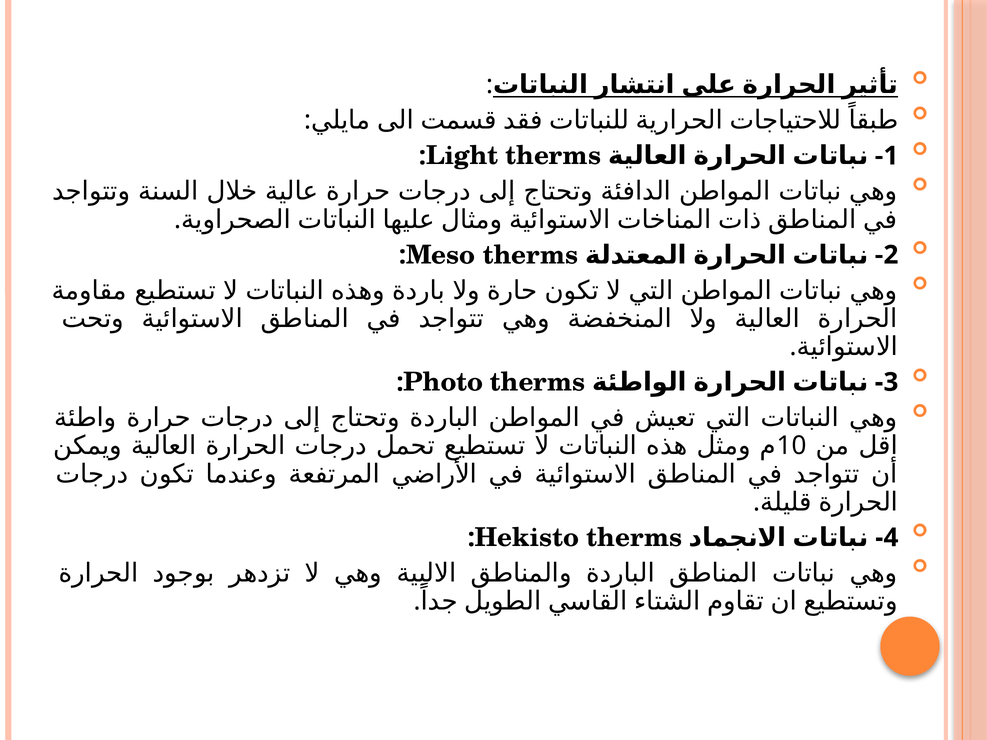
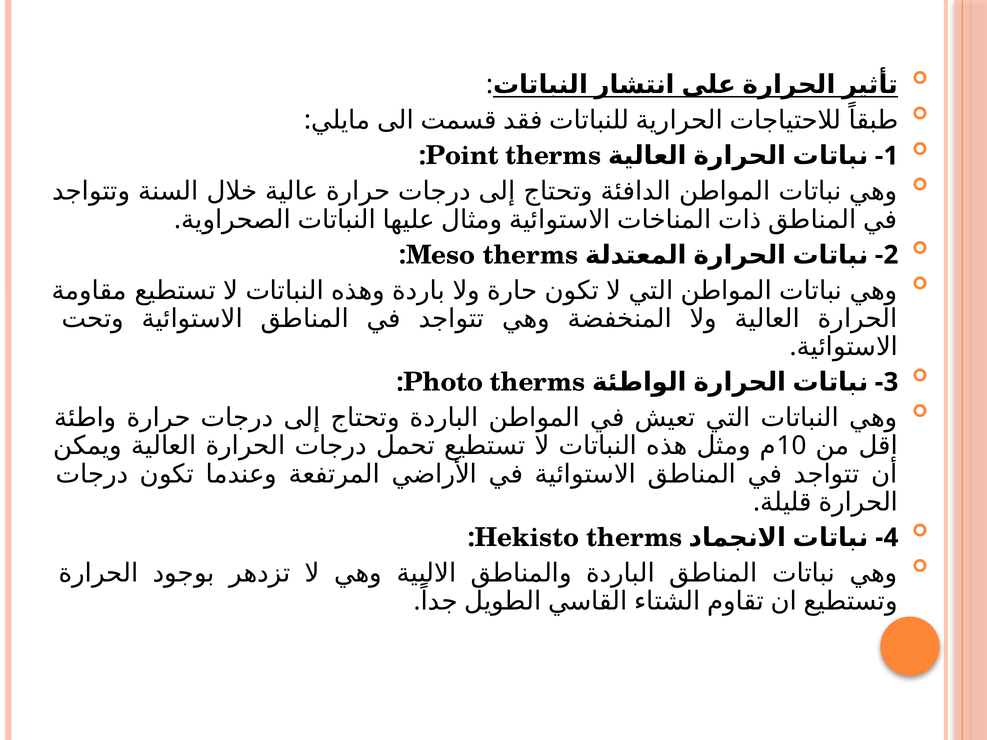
Light: Light -> Point
